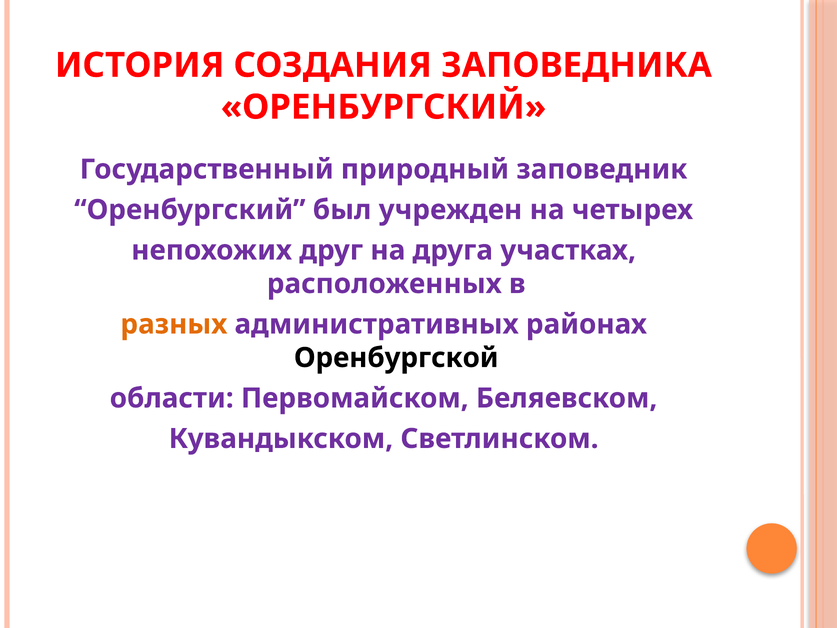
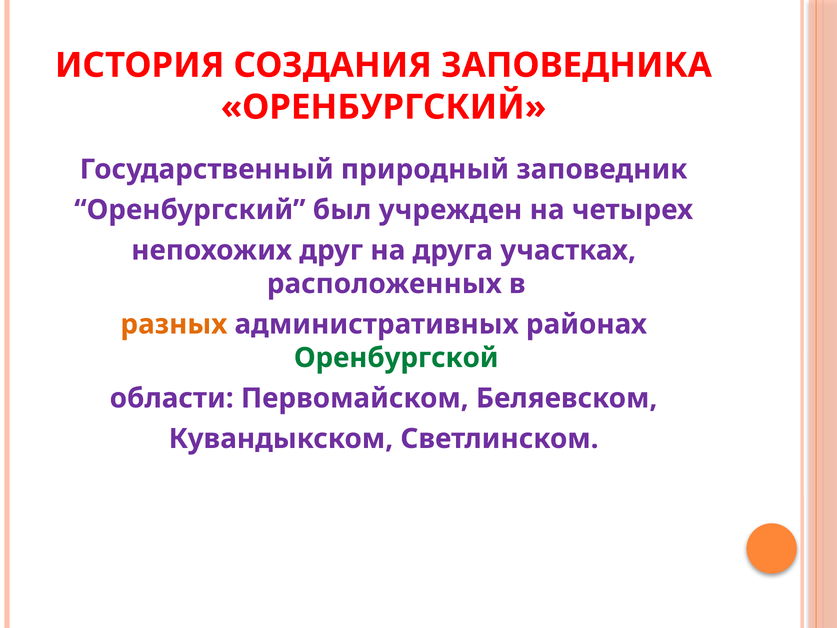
Оренбургской colour: black -> green
